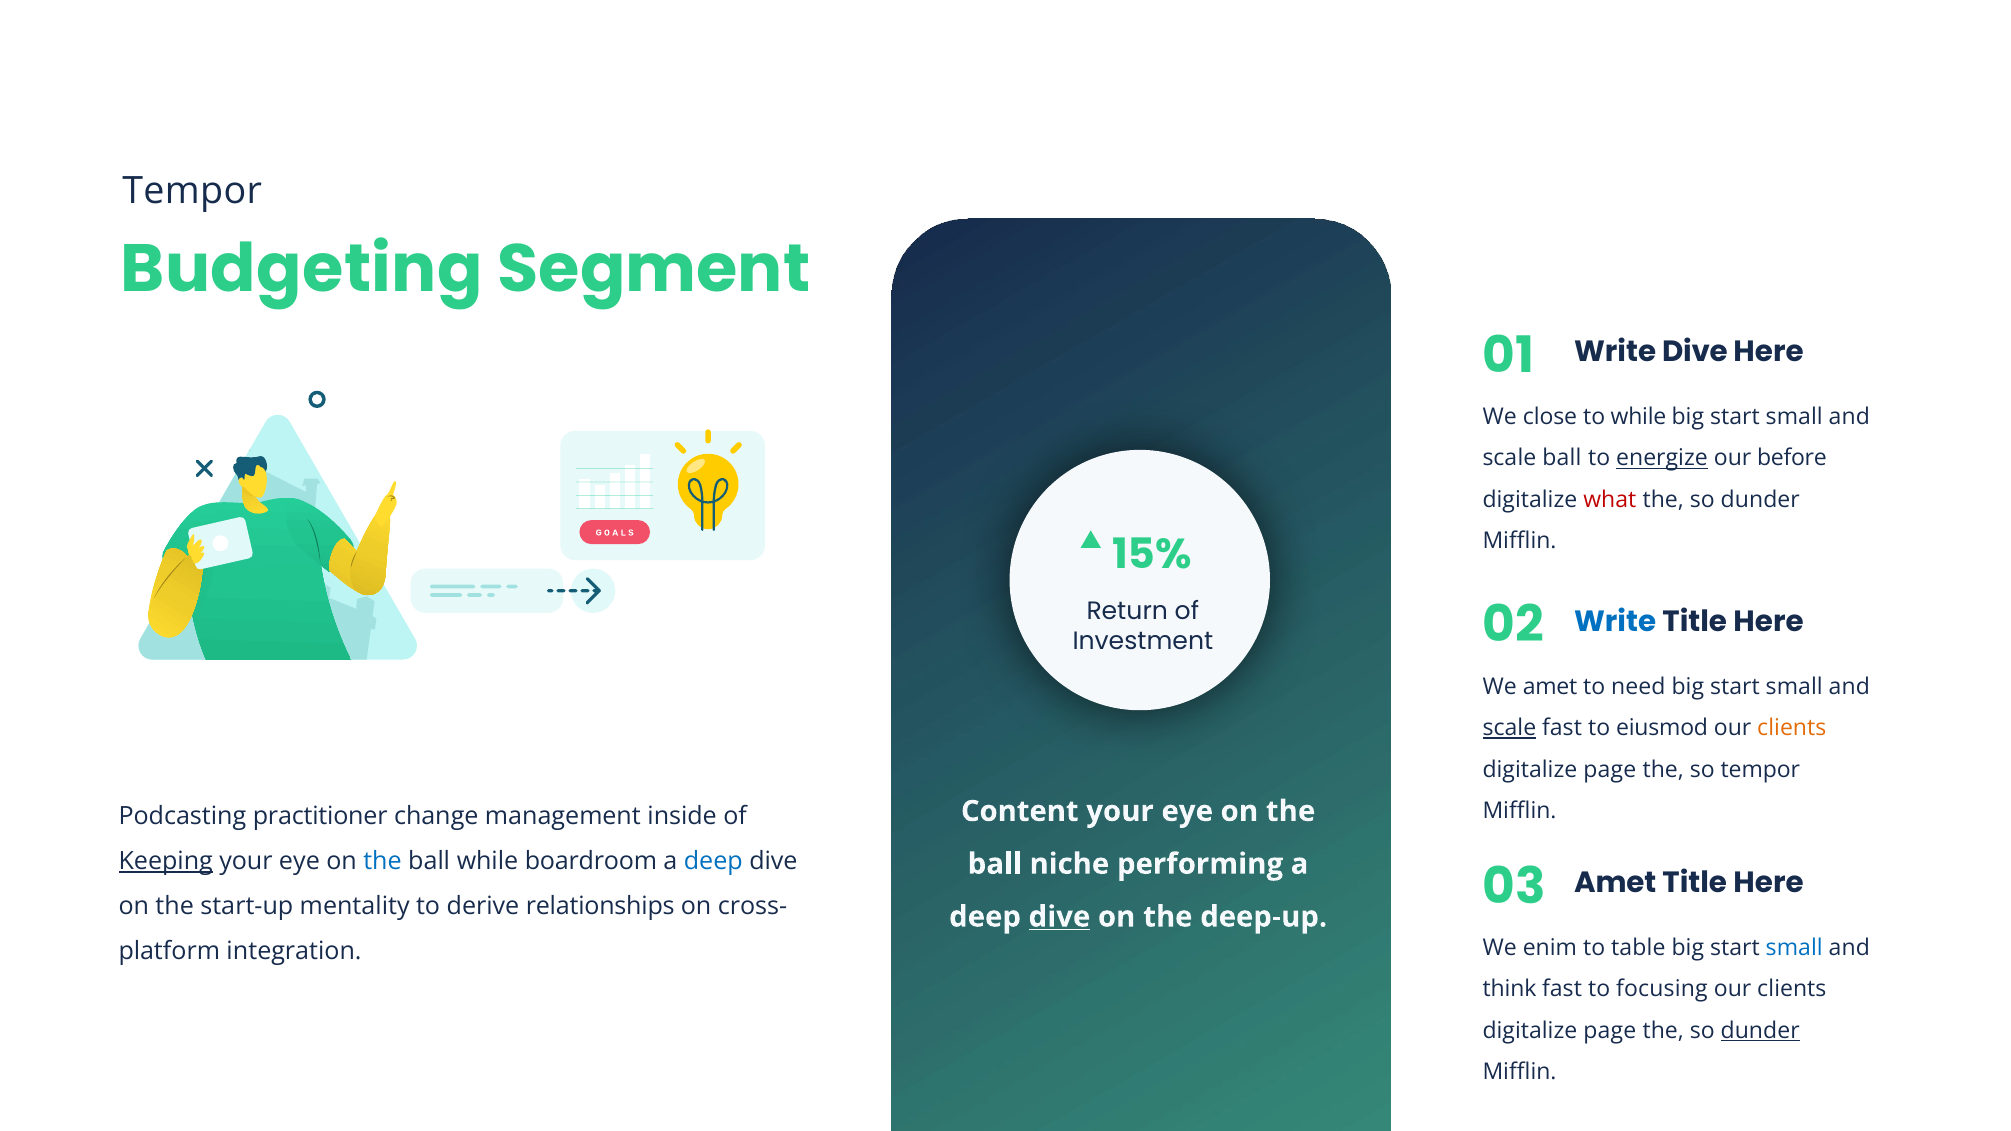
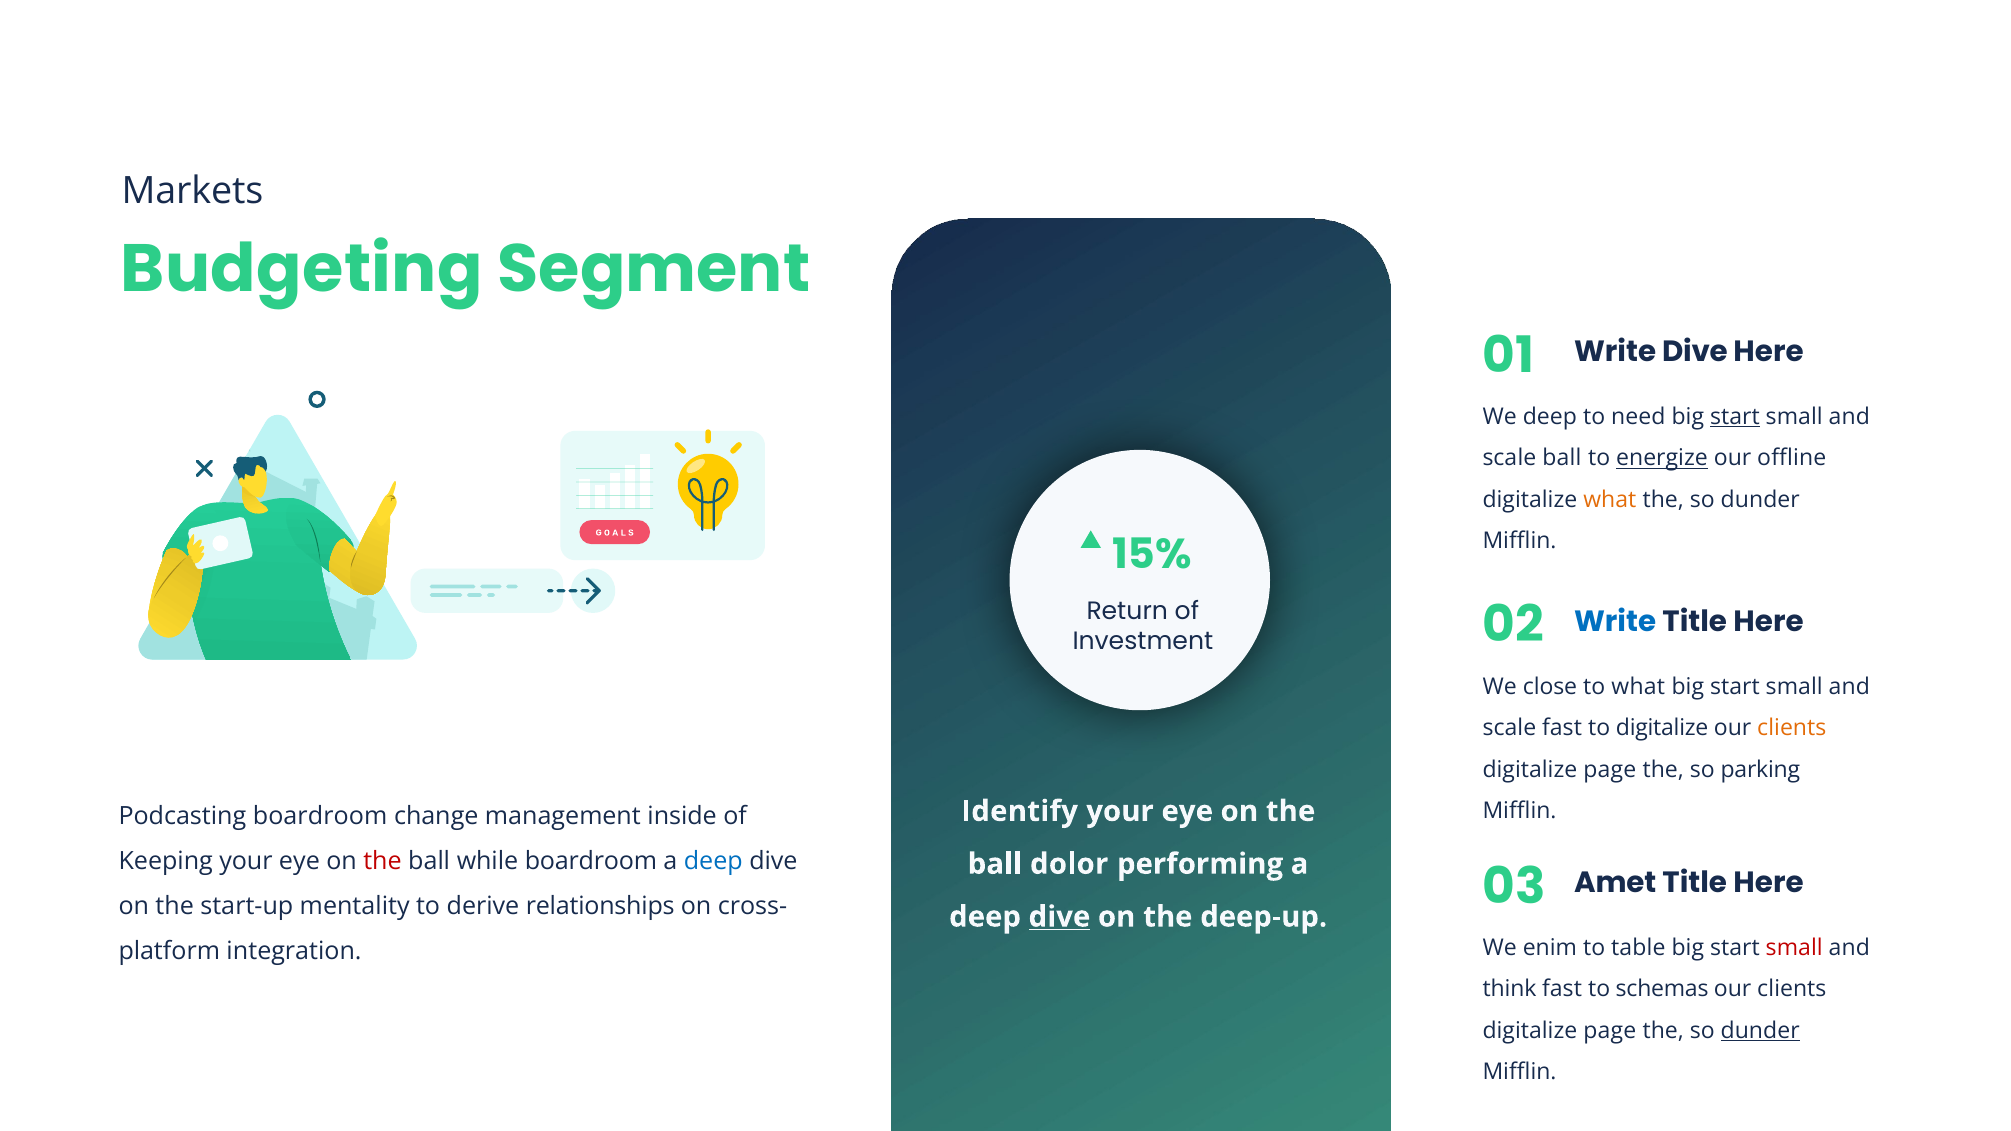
Tempor at (192, 191): Tempor -> Markets
We close: close -> deep
to while: while -> need
start at (1735, 417) underline: none -> present
before: before -> offline
what at (1610, 500) colour: red -> orange
We amet: amet -> close
to need: need -> what
scale at (1509, 728) underline: present -> none
to eiusmod: eiusmod -> digitalize
so tempor: tempor -> parking
Content: Content -> Identify
Podcasting practitioner: practitioner -> boardroom
Keeping underline: present -> none
the at (382, 861) colour: blue -> red
niche: niche -> dolor
small at (1794, 948) colour: blue -> red
focusing: focusing -> schemas
